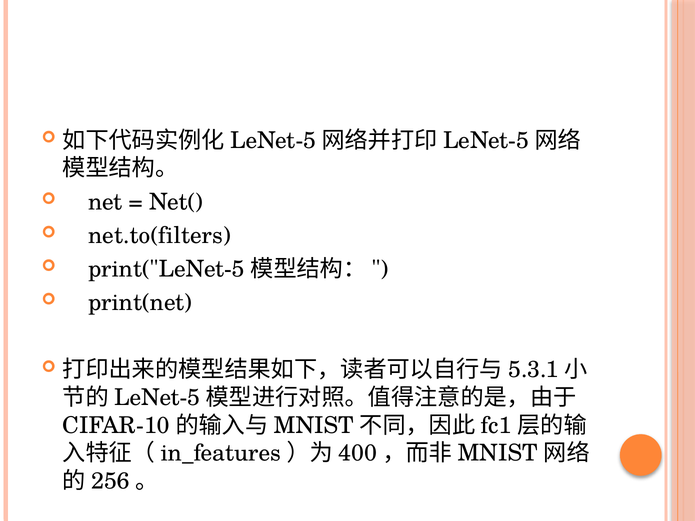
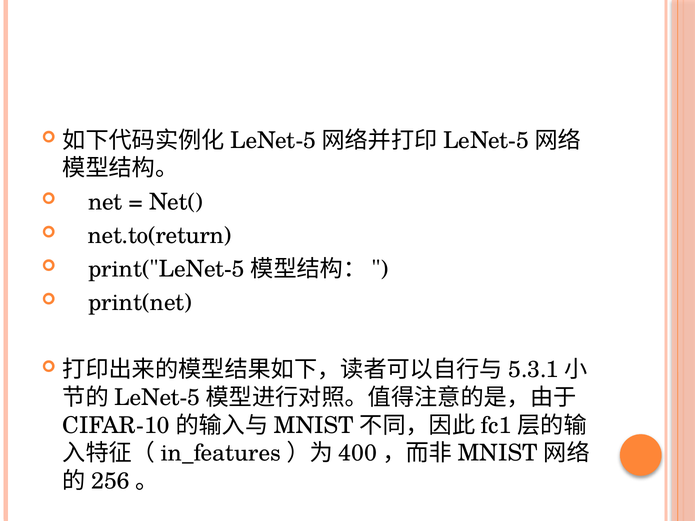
net.to(filters: net.to(filters -> net.to(return
